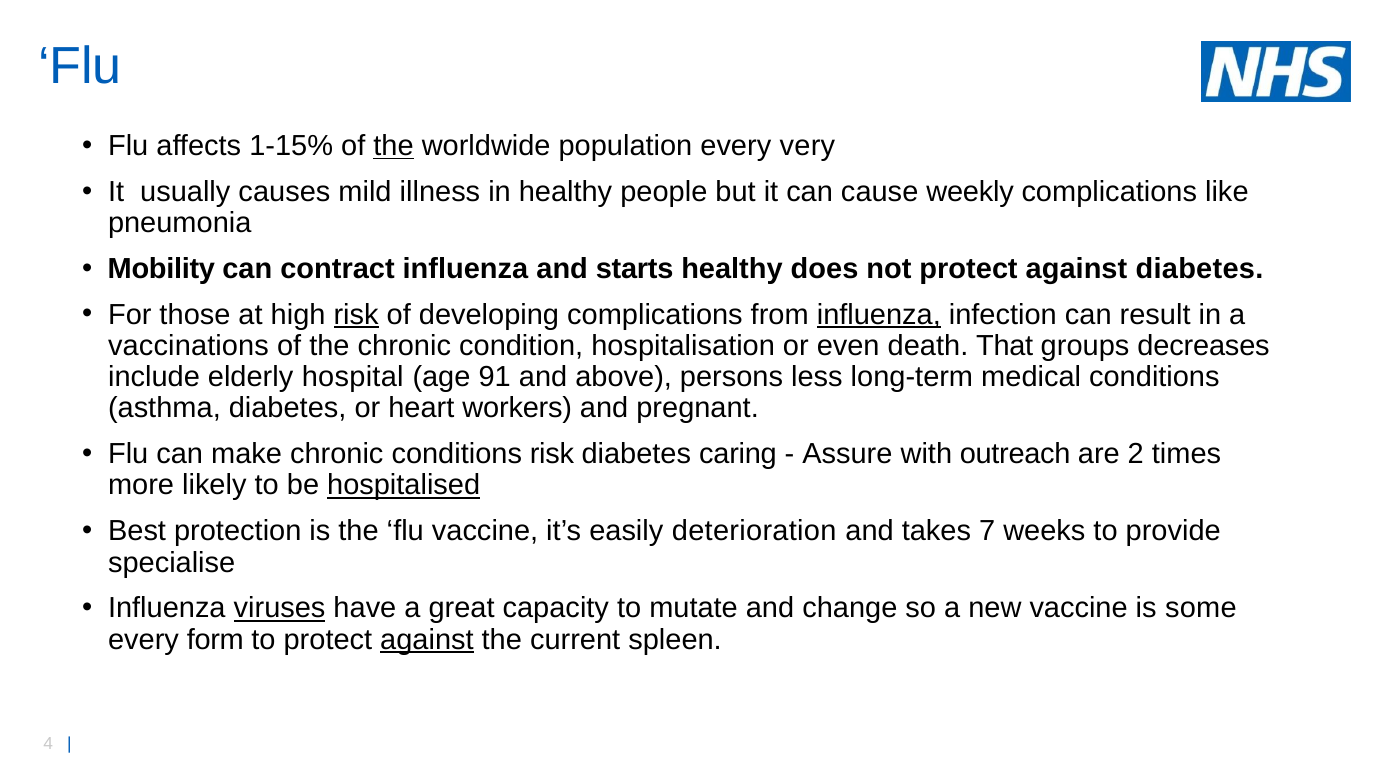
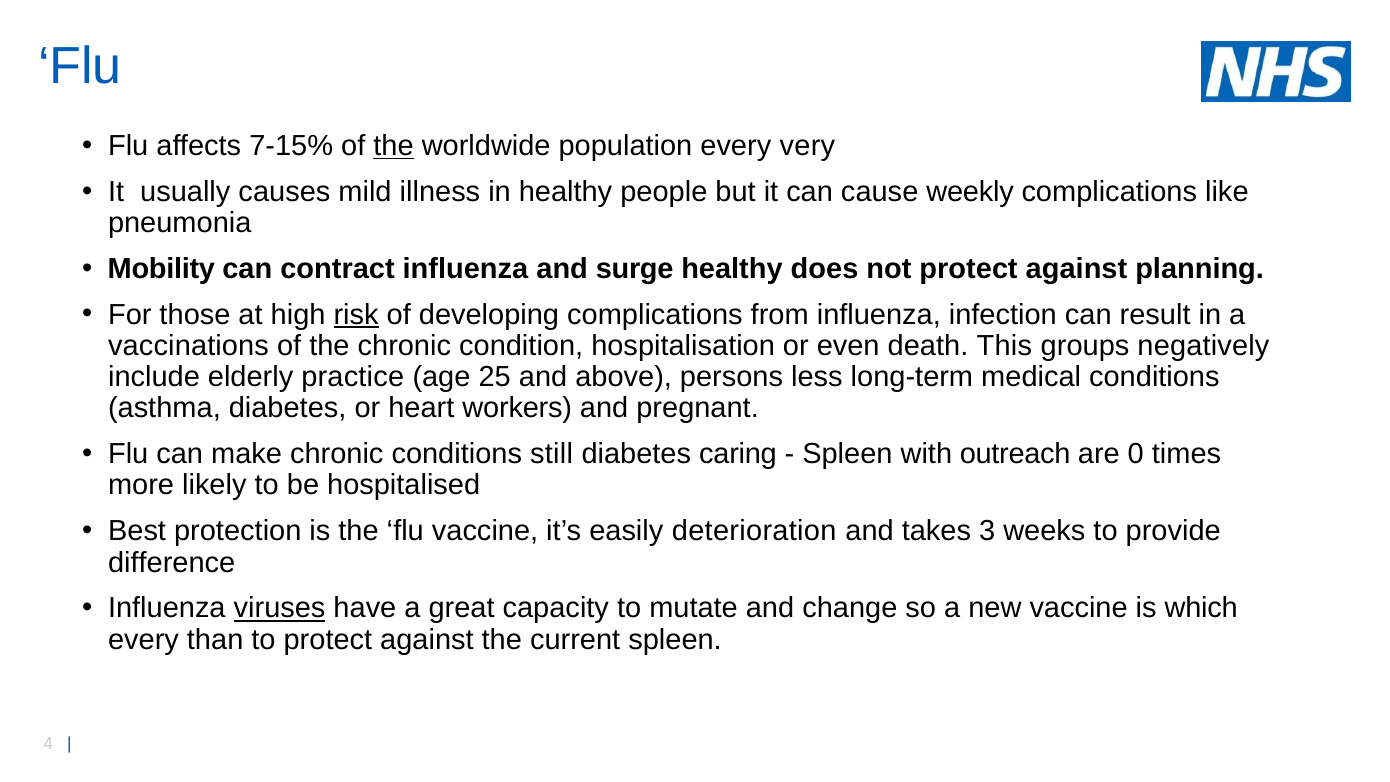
1-15%: 1-15% -> 7-15%
starts: starts -> surge
against diabetes: diabetes -> planning
influenza at (879, 314) underline: present -> none
That: That -> This
decreases: decreases -> negatively
hospital: hospital -> practice
91: 91 -> 25
conditions risk: risk -> still
Assure at (847, 454): Assure -> Spleen
2: 2 -> 0
hospitalised underline: present -> none
7: 7 -> 3
specialise: specialise -> difference
some: some -> which
form: form -> than
against at (427, 639) underline: present -> none
